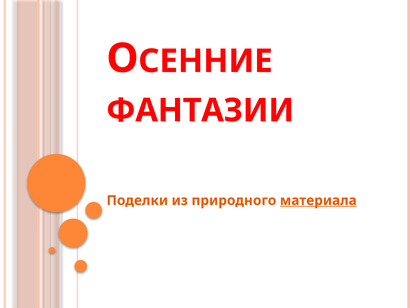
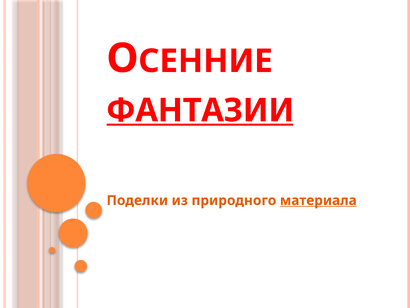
ФАНТАЗИИ underline: none -> present
